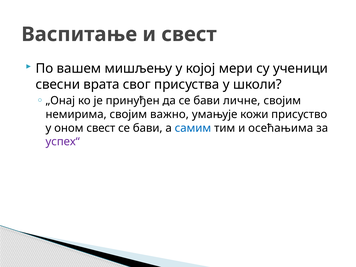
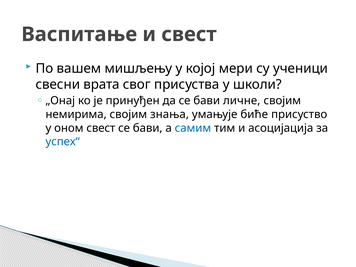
важно: важно -> знања
кожи: кожи -> биће
осећањима: осећањима -> асоцијација
успех“ colour: purple -> blue
